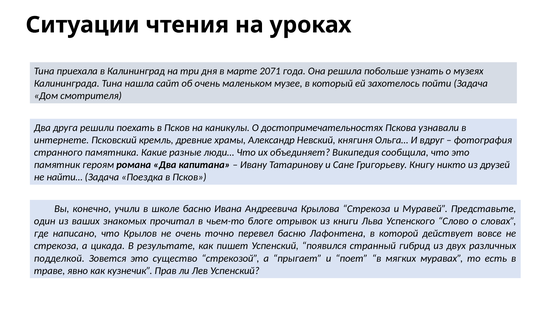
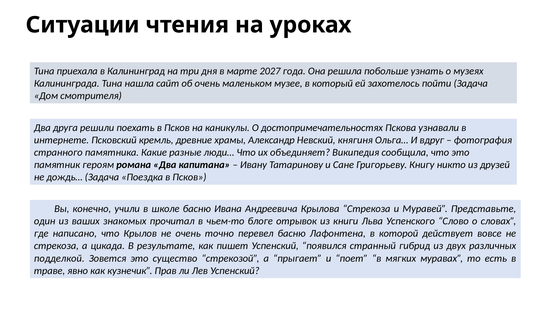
2071: 2071 -> 2027
найти…: найти… -> дождь…
